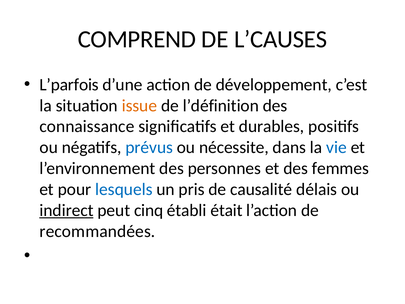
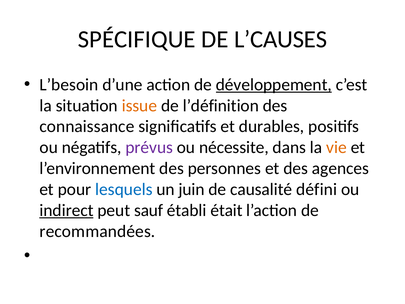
COMPREND: COMPREND -> SPÉCIFIQUE
L’parfois: L’parfois -> L’besoin
développement underline: none -> present
prévus colour: blue -> purple
vie colour: blue -> orange
femmes: femmes -> agences
pris: pris -> juin
délais: délais -> défini
cinq: cinq -> sauf
